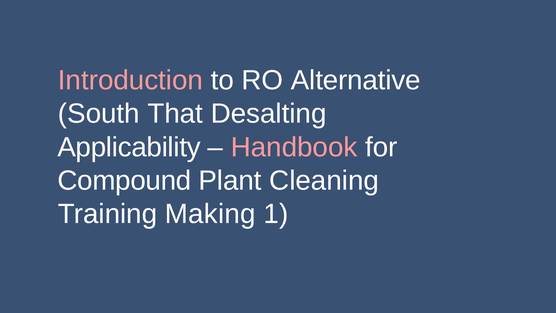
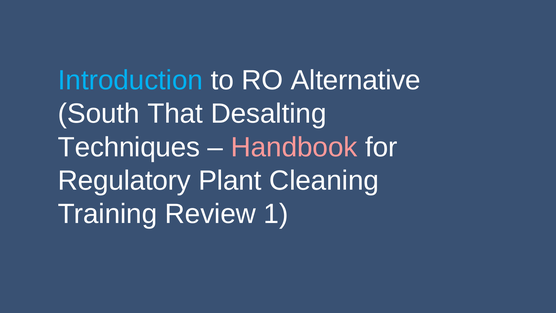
Introduction colour: pink -> light blue
Applicability: Applicability -> Techniques
Compound: Compound -> Regulatory
Making: Making -> Review
